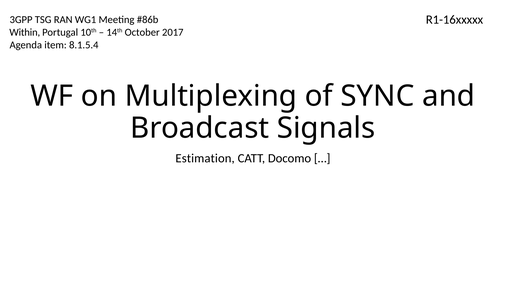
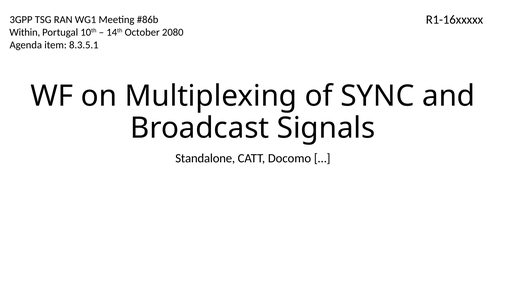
2017: 2017 -> 2080
8.1.5.4: 8.1.5.4 -> 8.3.5.1
Estimation: Estimation -> Standalone
